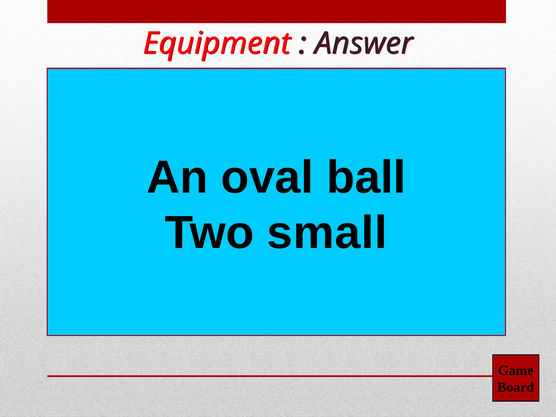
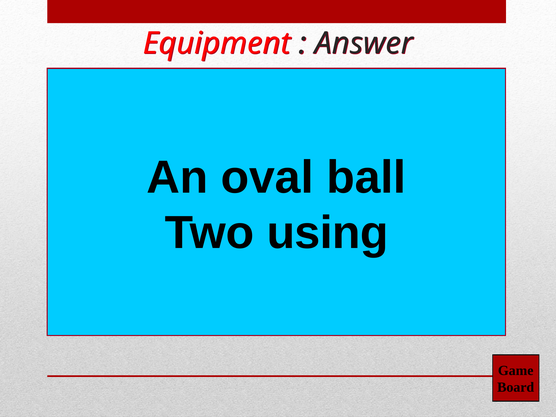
small: small -> using
